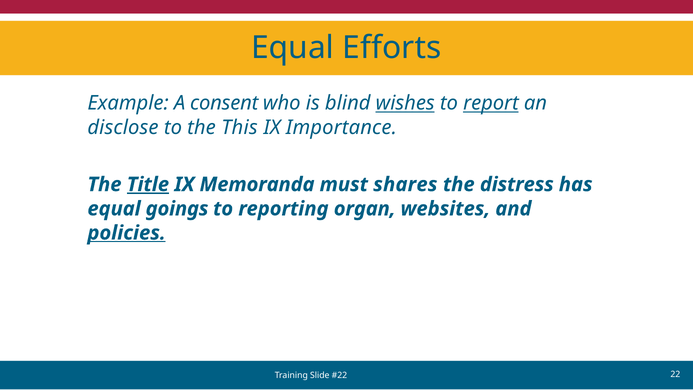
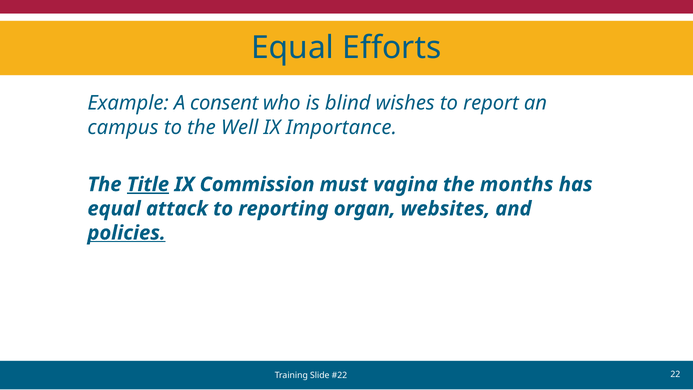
wishes underline: present -> none
report underline: present -> none
disclose: disclose -> campus
This: This -> Well
Memoranda: Memoranda -> Commission
shares: shares -> vagina
distress: distress -> months
goings: goings -> attack
